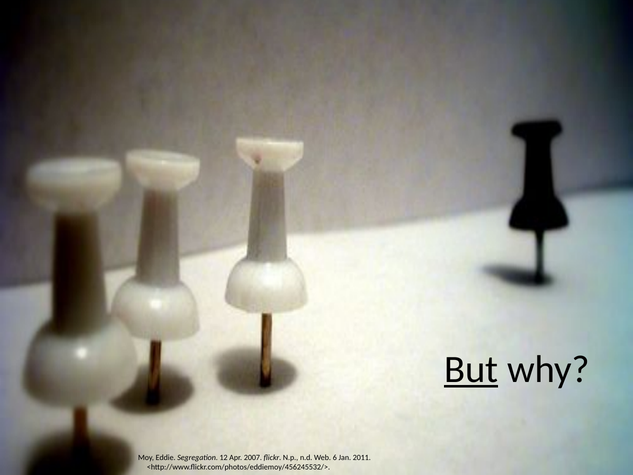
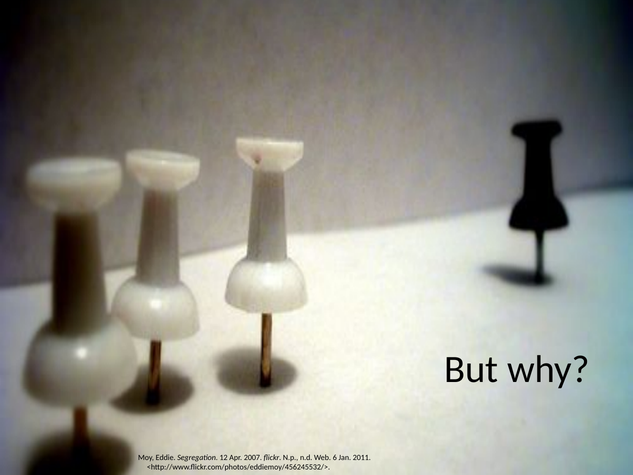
But underline: present -> none
